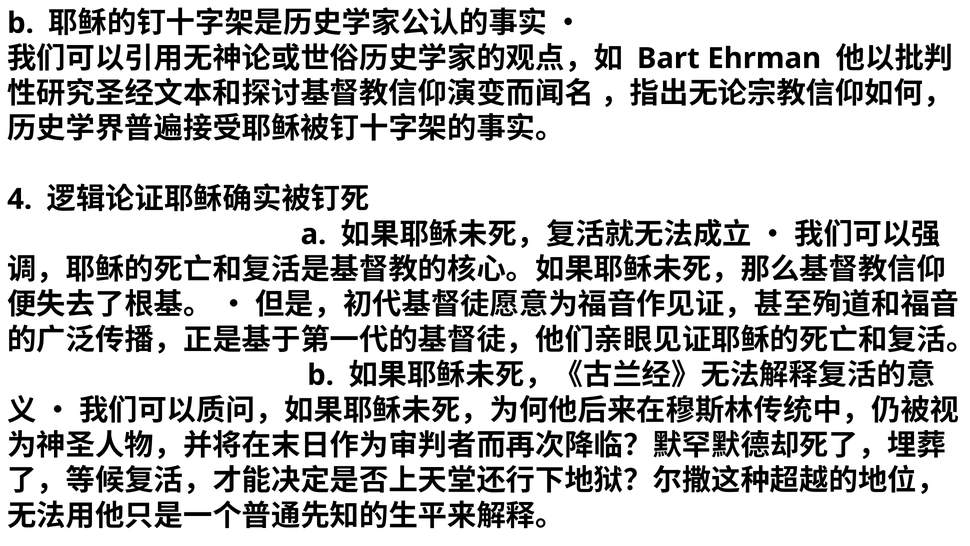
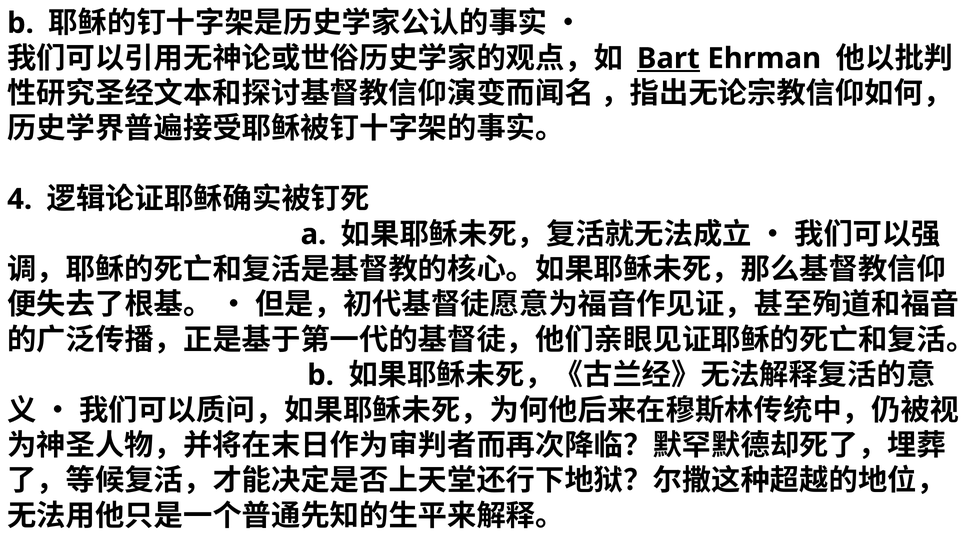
Bart underline: none -> present
